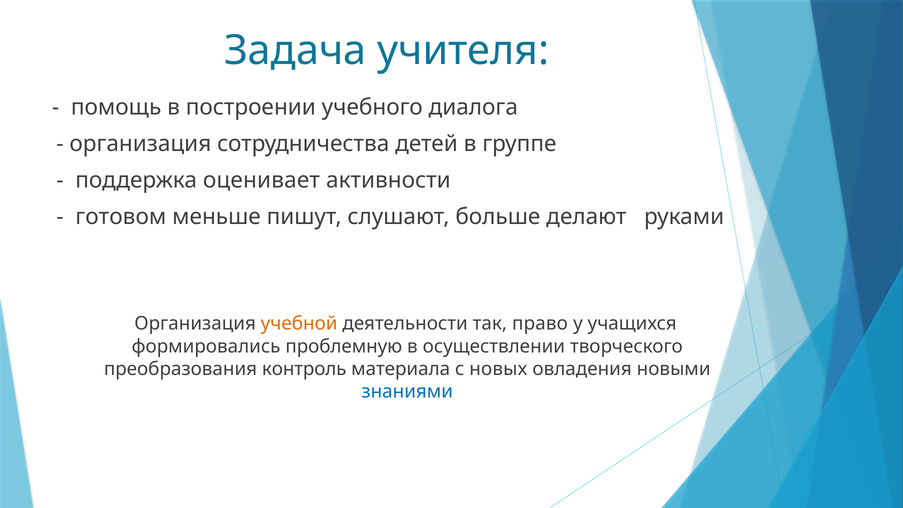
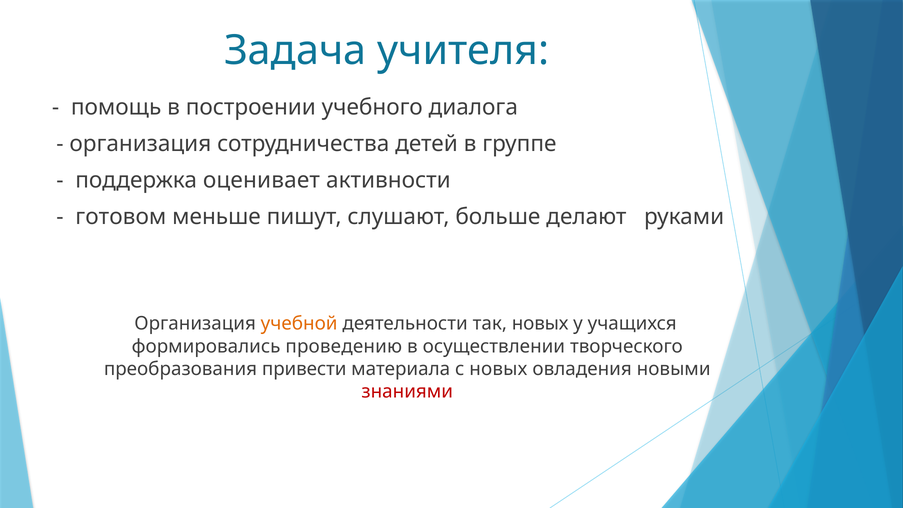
так право: право -> новых
проблемную: проблемную -> проведению
контроль: контроль -> привести
знаниями colour: blue -> red
